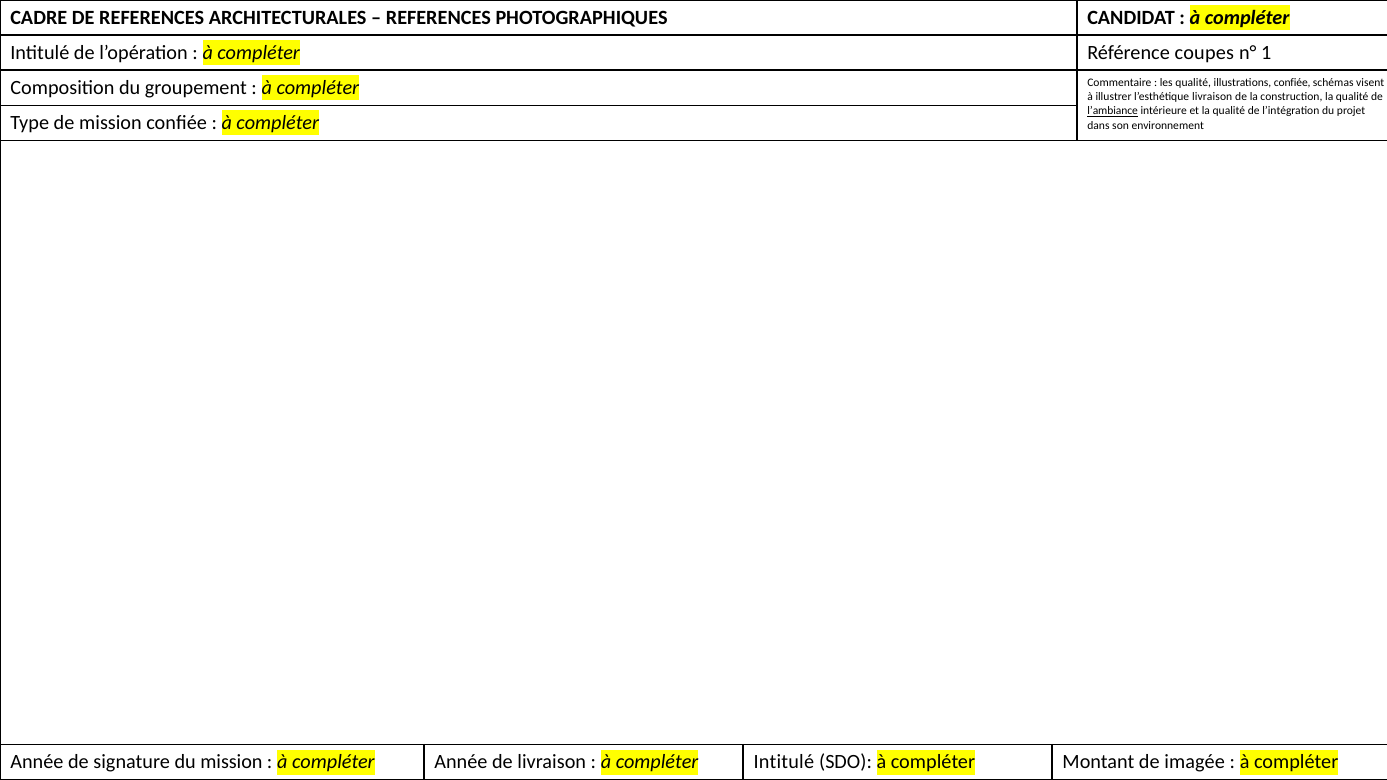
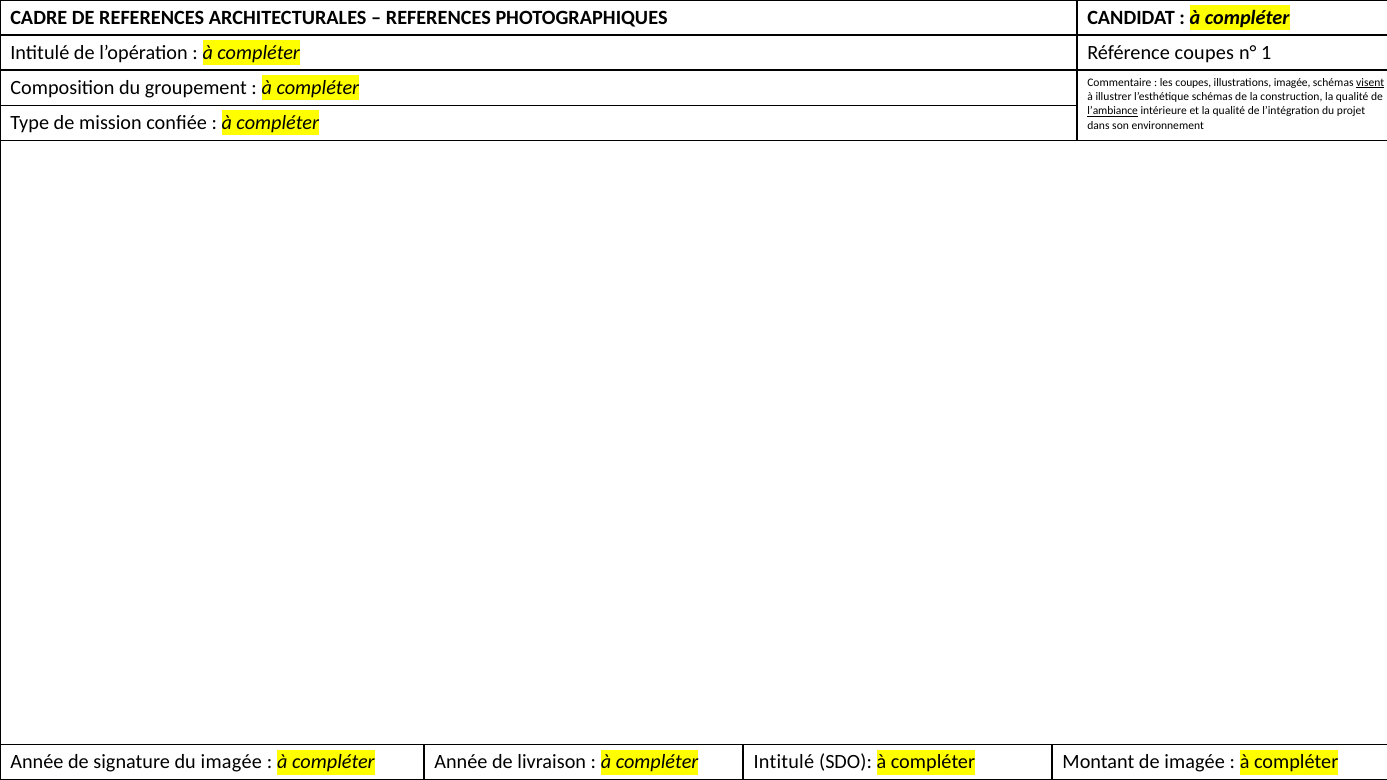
les qualité: qualité -> coupes
illustrations confiée: confiée -> imagée
visent underline: none -> present
l’esthétique livraison: livraison -> schémas
du mission: mission -> imagée
